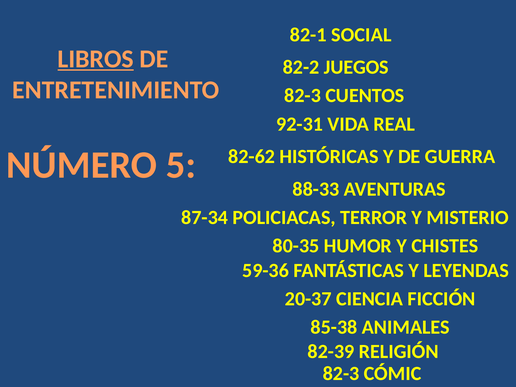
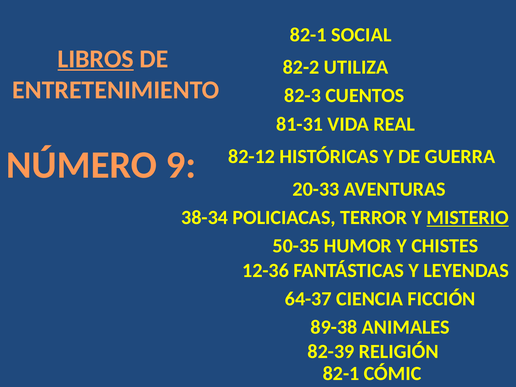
JUEGOS: JUEGOS -> UTILIZA
92-31: 92-31 -> 81-31
82-62: 82-62 -> 82-12
5: 5 -> 9
88-33: 88-33 -> 20-33
87-34: 87-34 -> 38-34
MISTERIO underline: none -> present
80-35: 80-35 -> 50-35
59-36: 59-36 -> 12-36
20-37: 20-37 -> 64-37
85-38: 85-38 -> 89-38
82-3 at (341, 373): 82-3 -> 82-1
